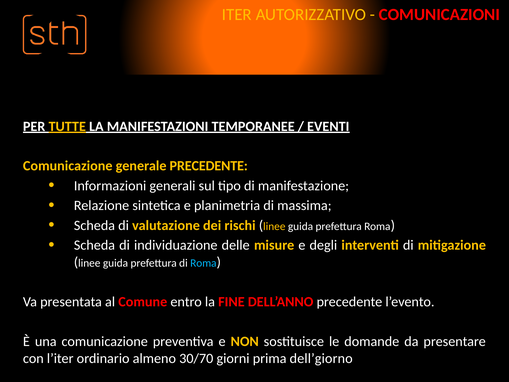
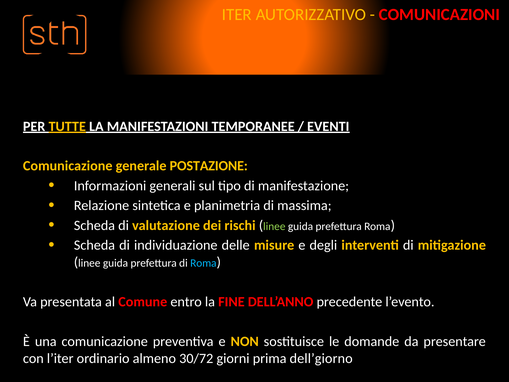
generale PRECEDENTE: PRECEDENTE -> POSTAZIONE
linee at (274, 226) colour: yellow -> light green
30/70: 30/70 -> 30/72
